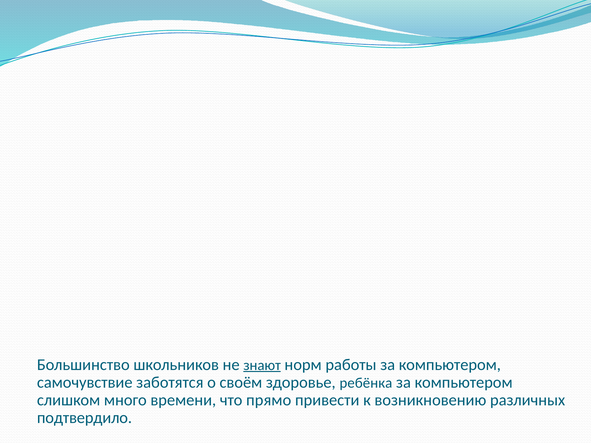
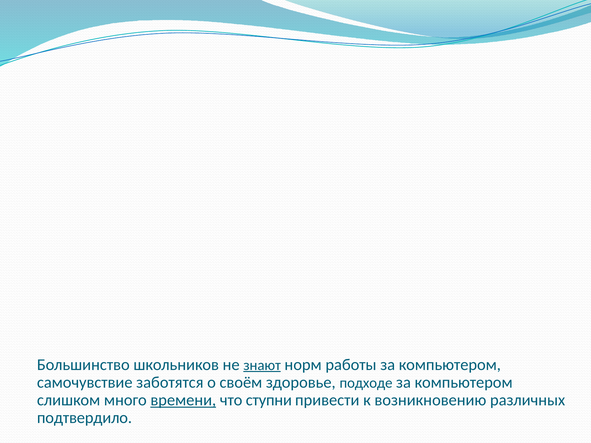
ребёнка: ребёнка -> подходе
времени underline: none -> present
прямо: прямо -> ступни
